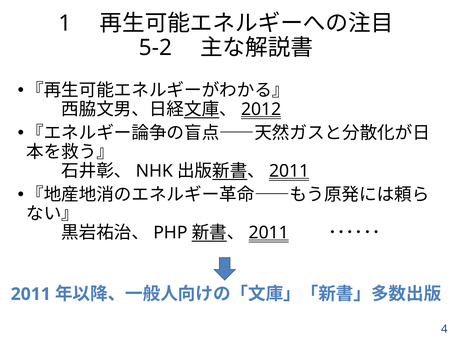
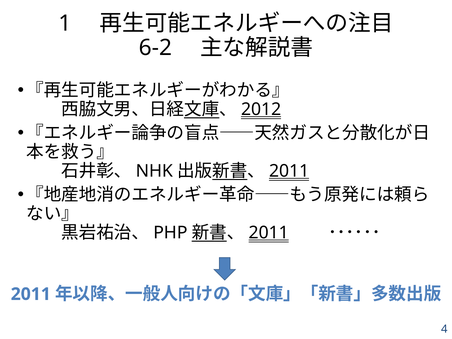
5-2: 5-2 -> 6-2
